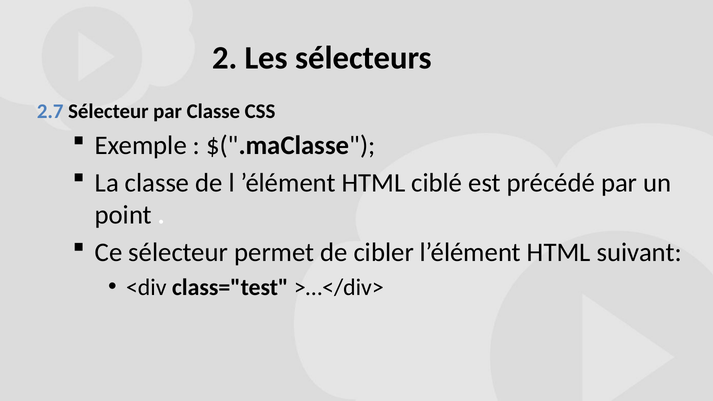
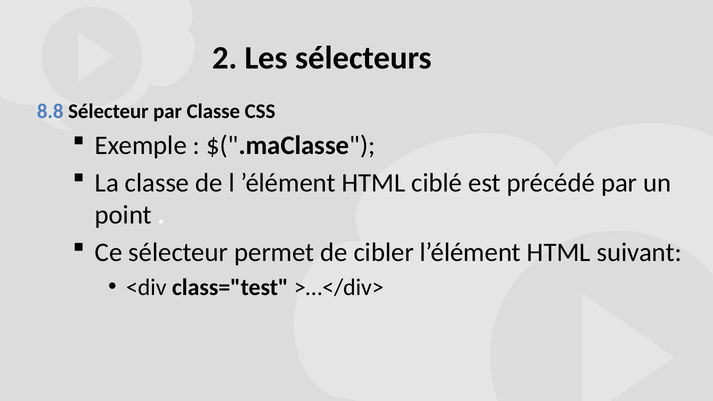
2.7: 2.7 -> 8.8
